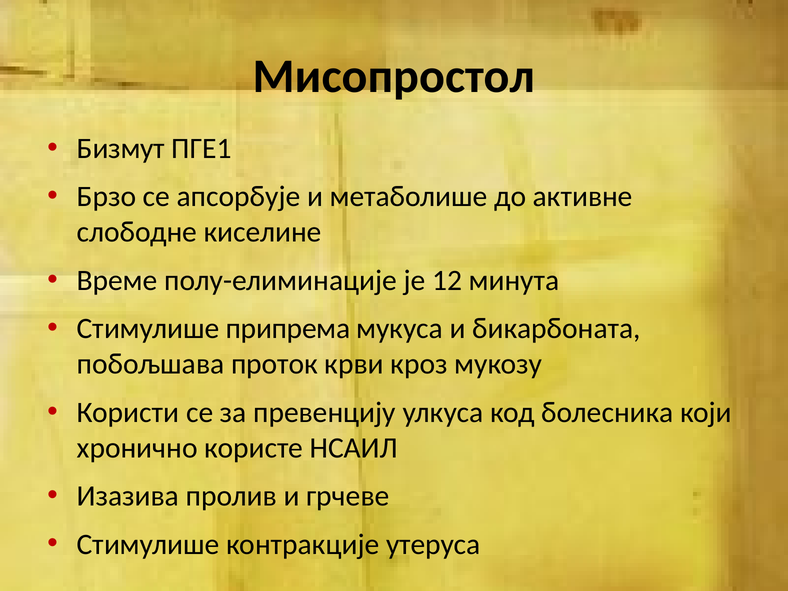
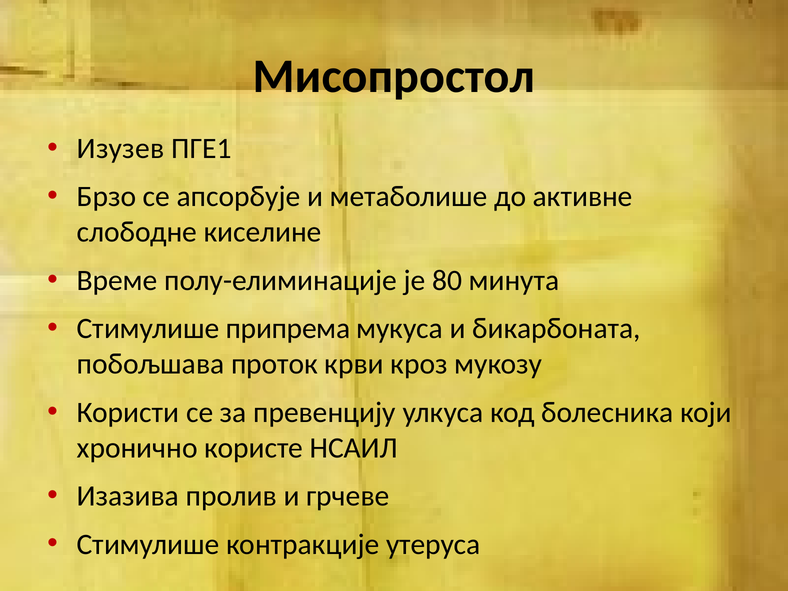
Бизмут: Бизмут -> Изузев
12: 12 -> 80
